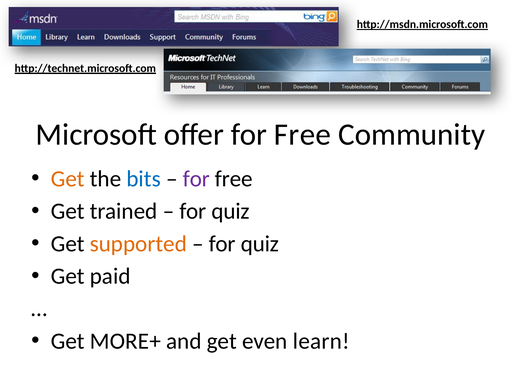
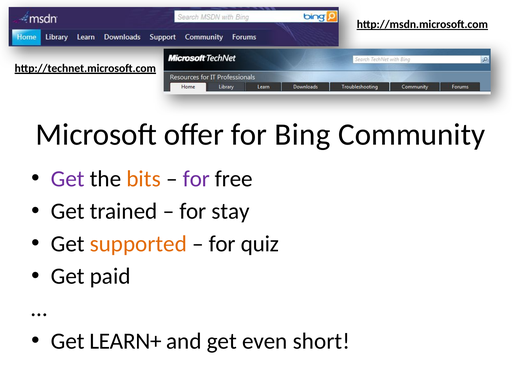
offer for Free: Free -> Bing
Get at (68, 179) colour: orange -> purple
bits colour: blue -> orange
quiz at (231, 211): quiz -> stay
MORE+: MORE+ -> LEARN+
learn: learn -> short
